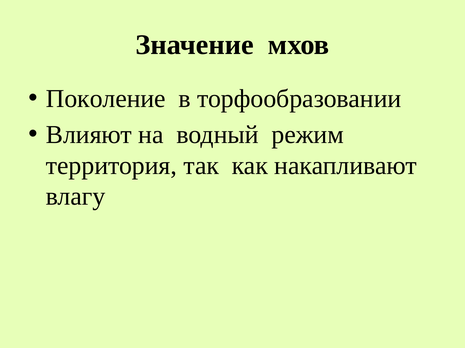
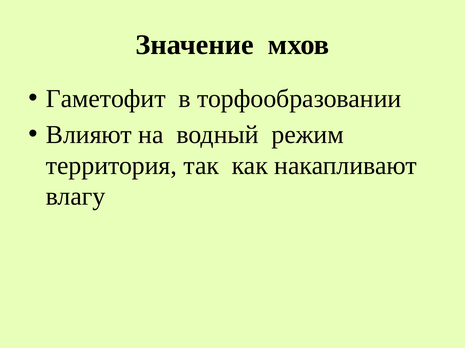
Поколение: Поколение -> Гаметофит
